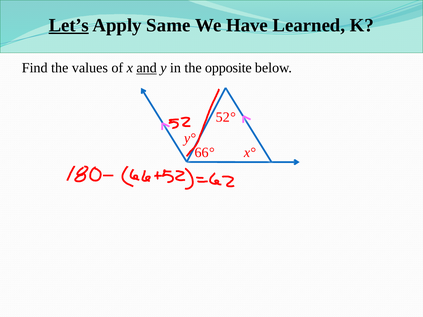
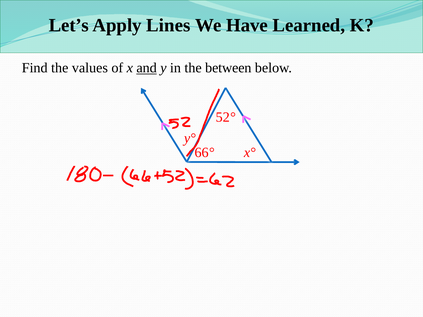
Let’s underline: present -> none
Same: Same -> Lines
opposite: opposite -> between
